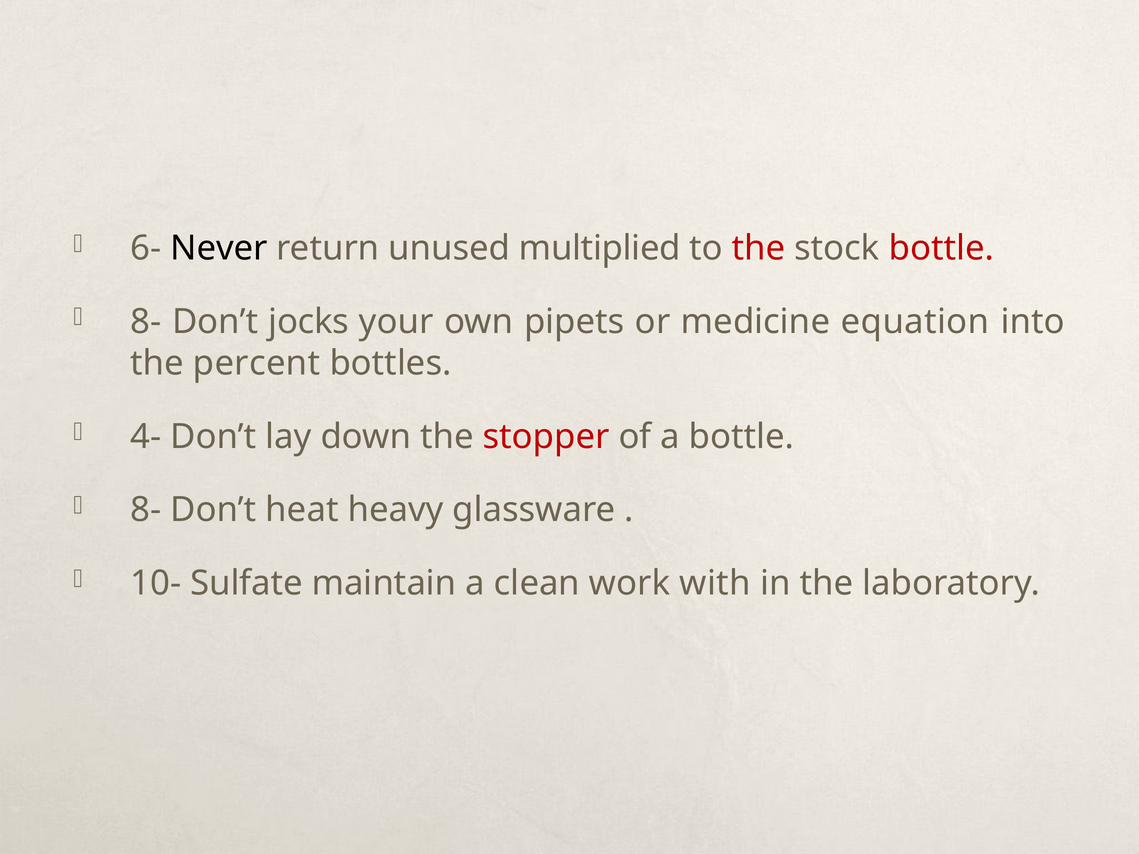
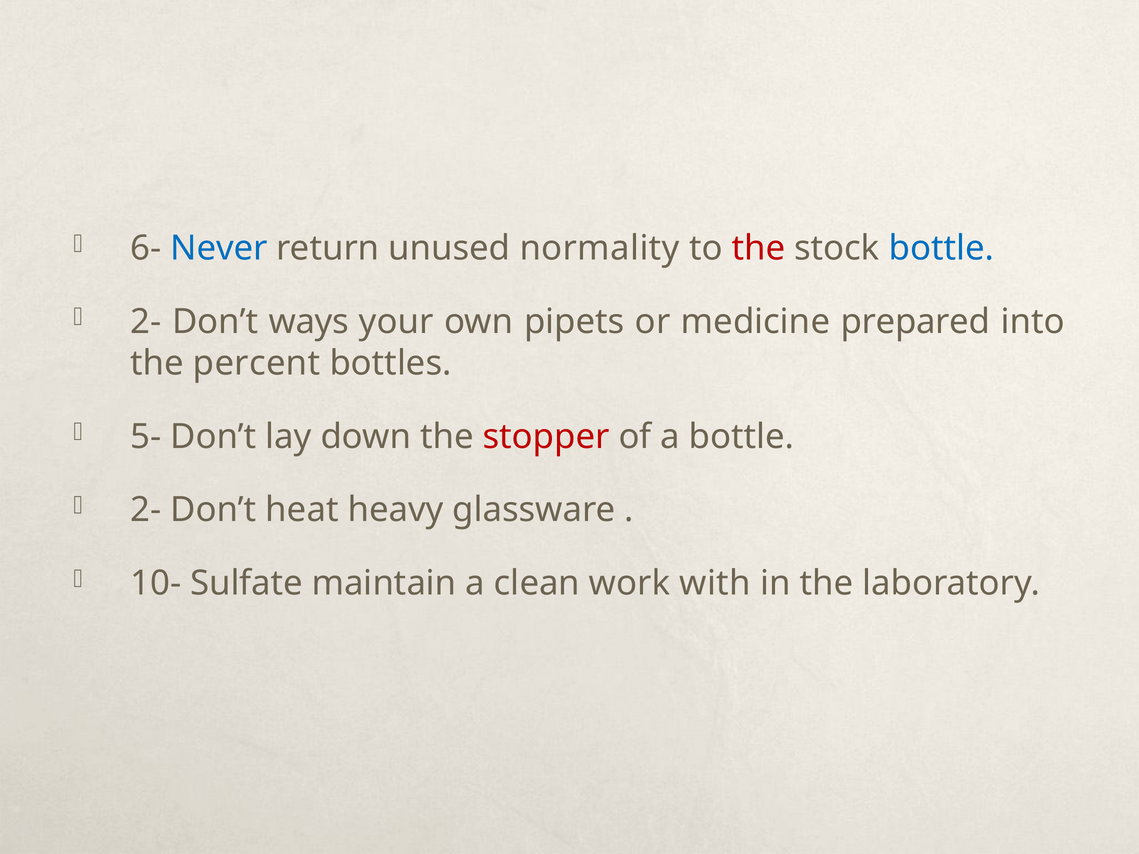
Never colour: black -> blue
multiplied: multiplied -> normality
bottle at (941, 248) colour: red -> blue
8- at (146, 322): 8- -> 2-
jocks: jocks -> ways
equation: equation -> prepared
4-: 4- -> 5-
8- at (146, 510): 8- -> 2-
